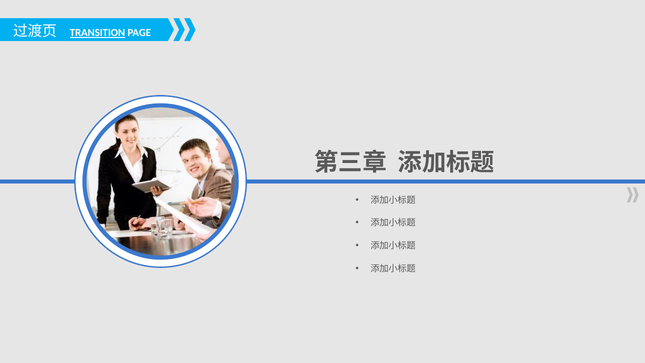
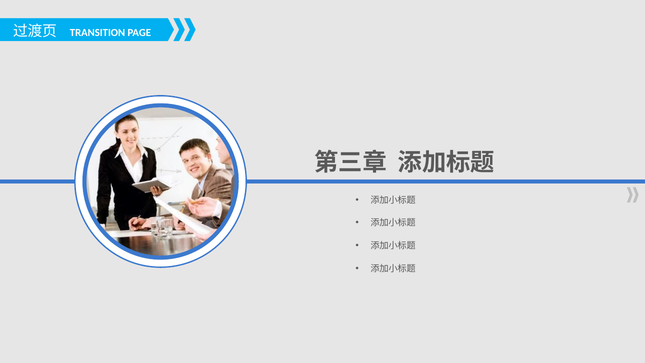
TRANSITION underline: present -> none
